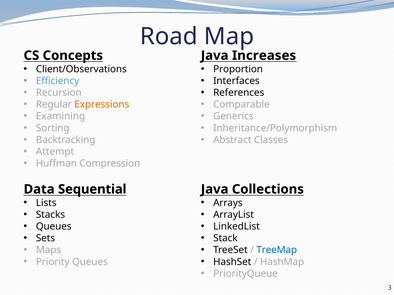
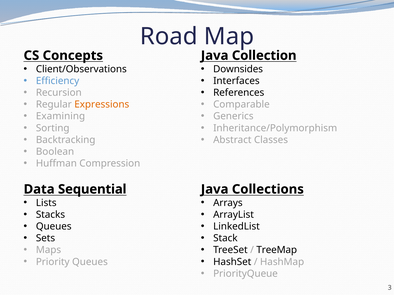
Increases: Increases -> Collection
Proportion: Proportion -> Downsides
Attempt: Attempt -> Boolean
TreeMap colour: blue -> black
